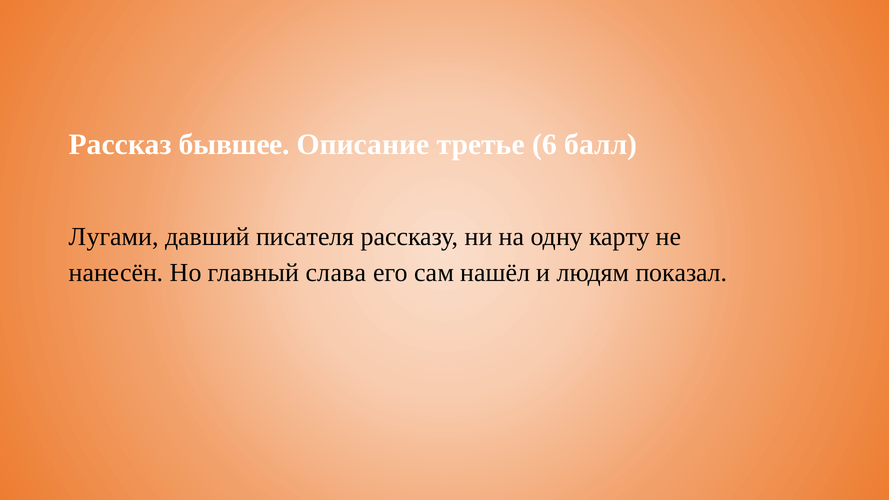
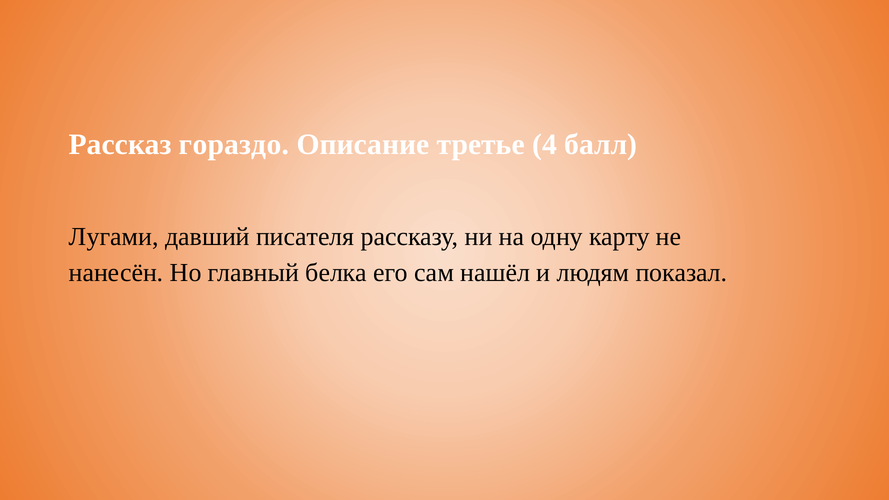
бывшее: бывшее -> гораздо
6: 6 -> 4
слава: слава -> белка
